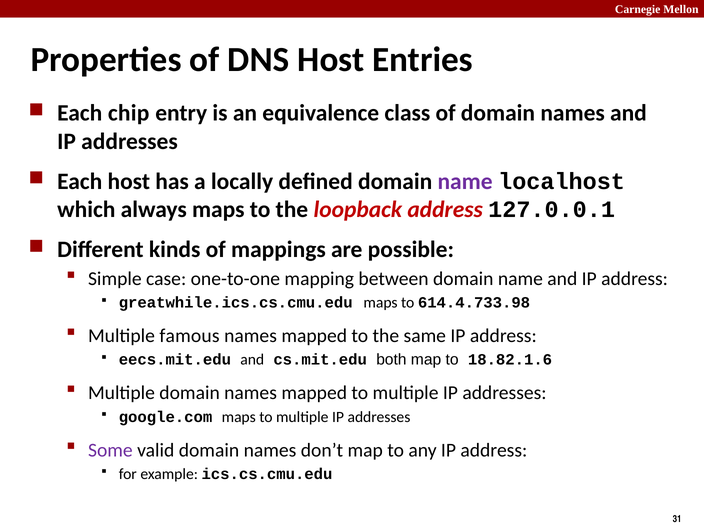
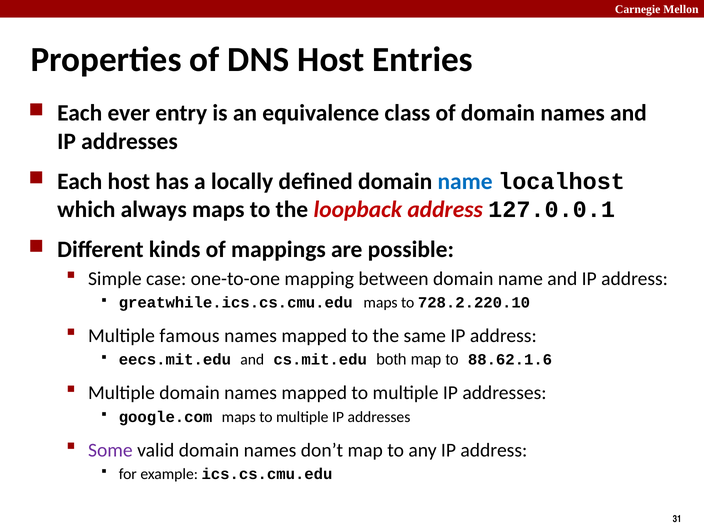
chip: chip -> ever
name at (465, 181) colour: purple -> blue
614.4.733.98: 614.4.733.98 -> 728.2.220.10
18.82.1.6: 18.82.1.6 -> 88.62.1.6
